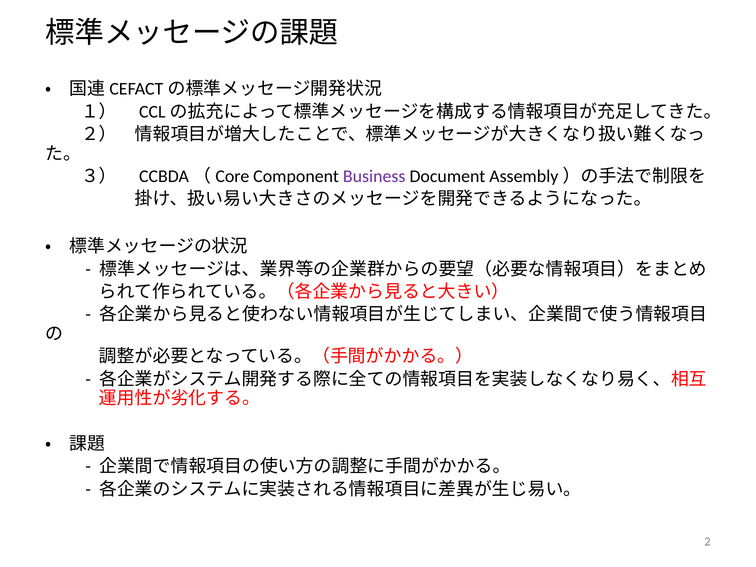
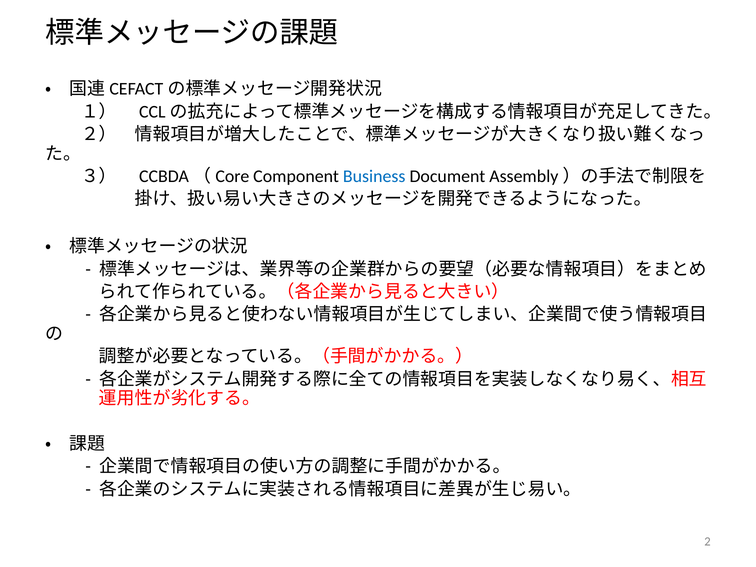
Business colour: purple -> blue
